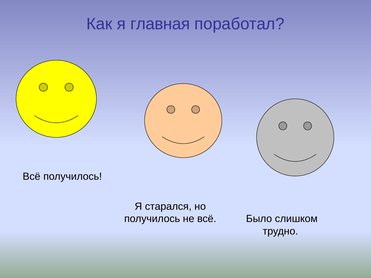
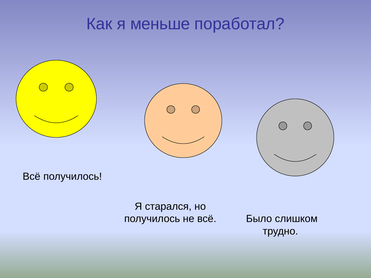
главная: главная -> меньше
